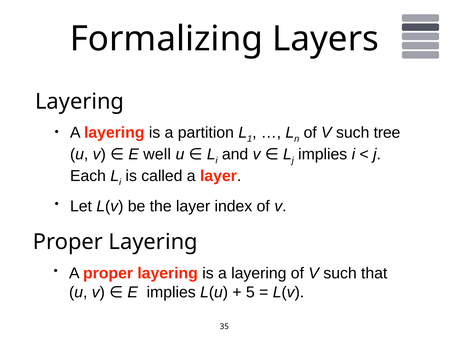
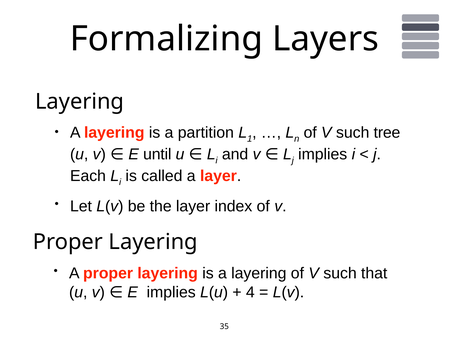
well: well -> until
5: 5 -> 4
